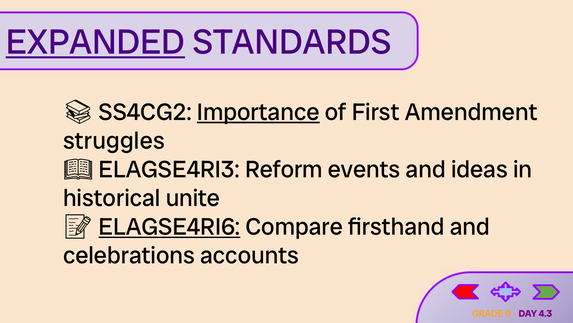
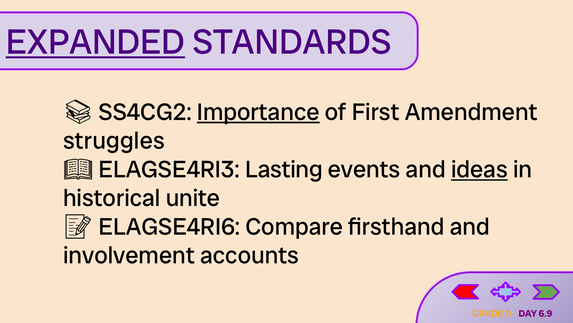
Reform: Reform -> Lasting
ideas underline: none -> present
ELAGSE4RI6 underline: present -> none
celebrations: celebrations -> involvement
9: 9 -> 0
4.3: 4.3 -> 6.9
